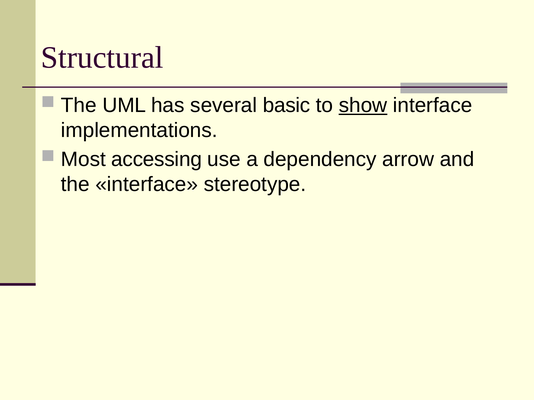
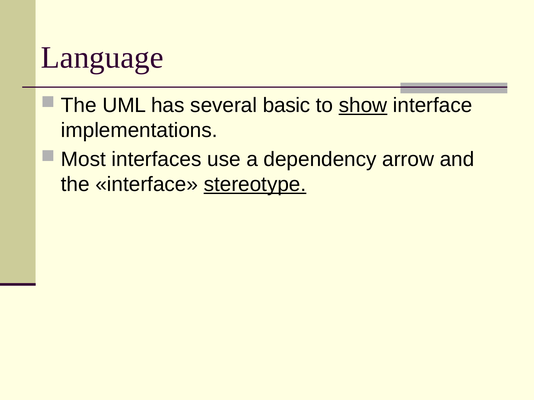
Structural: Structural -> Language
accessing: accessing -> interfaces
stereotype underline: none -> present
